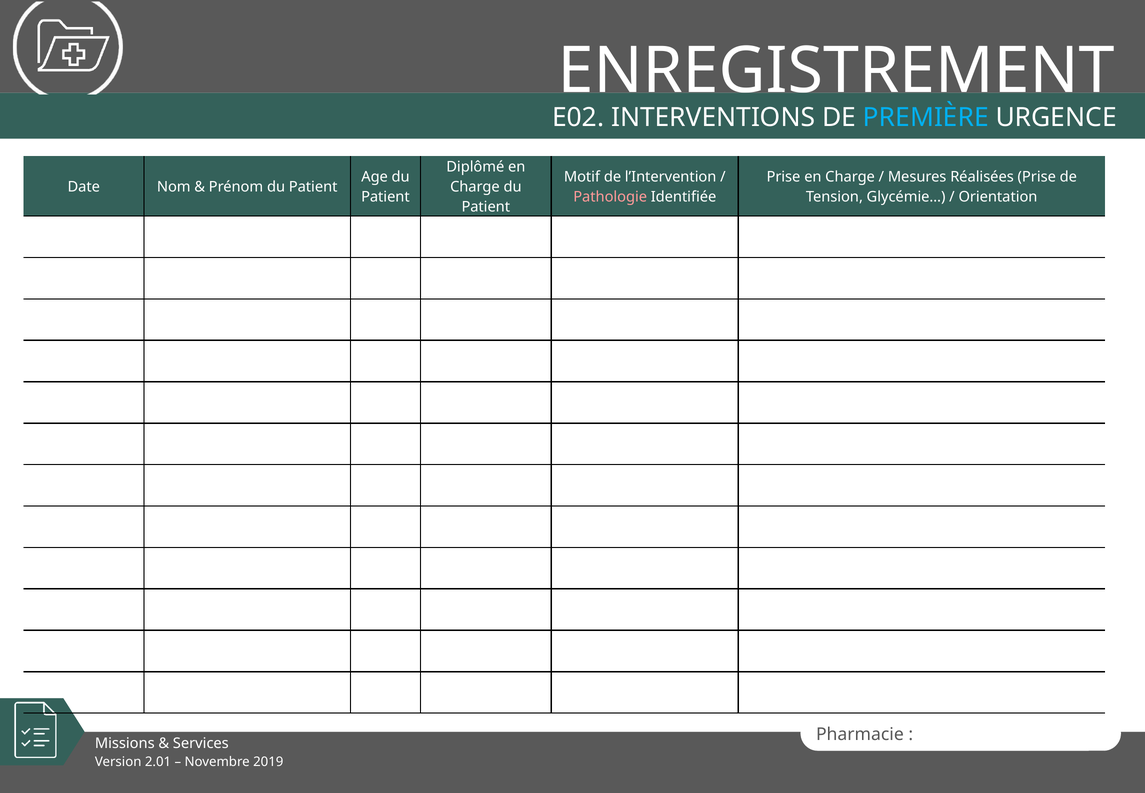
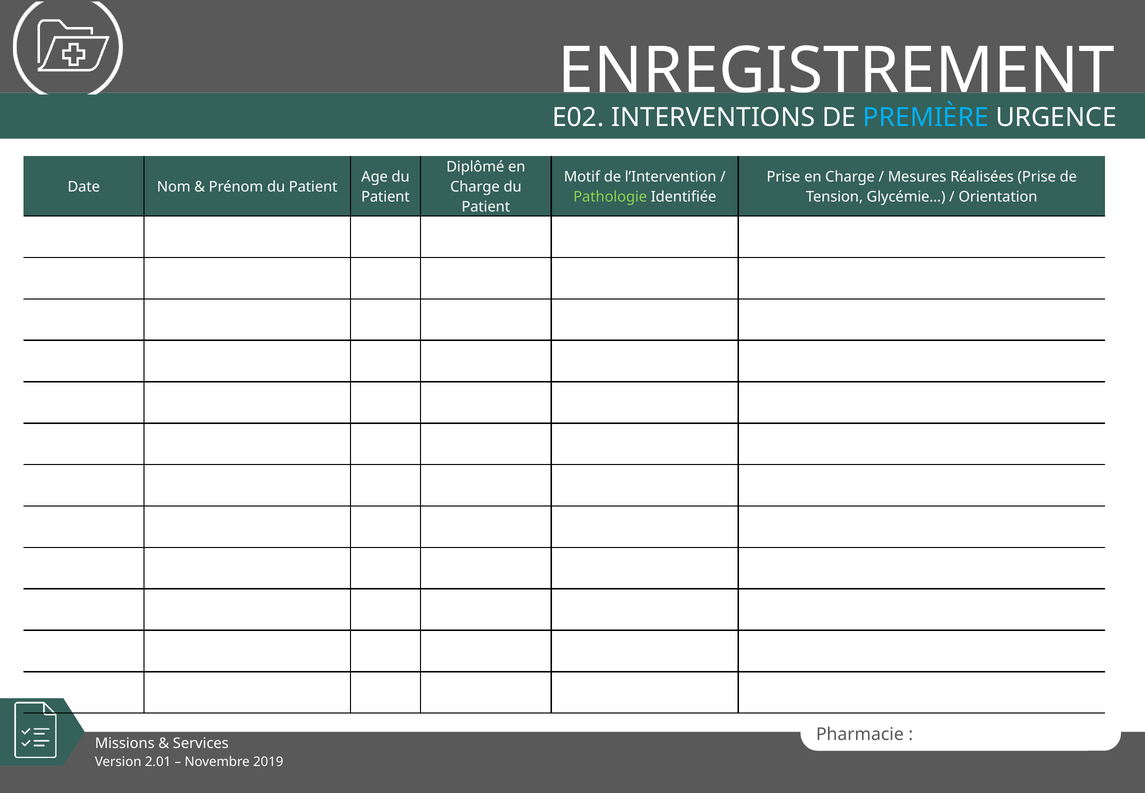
Pathologie colour: pink -> light green
